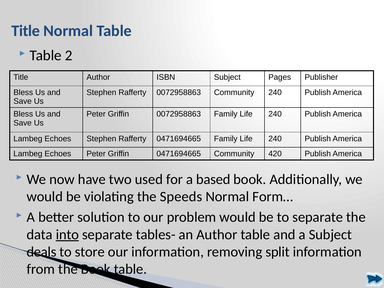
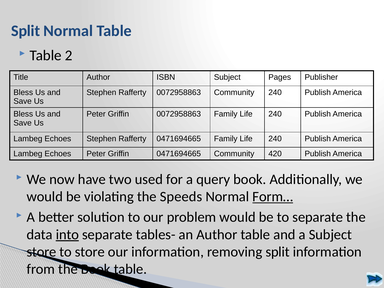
Title at (26, 31): Title -> Split
based: based -> query
Form… underline: none -> present
deals at (42, 252): deals -> store
